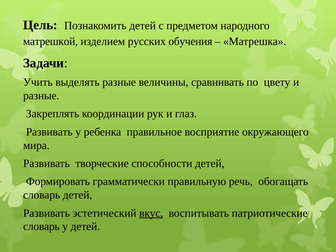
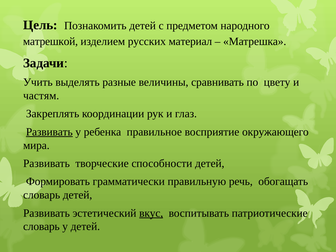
обучения: обучения -> материал
разные at (41, 96): разные -> частям
Развивать at (49, 132) underline: none -> present
